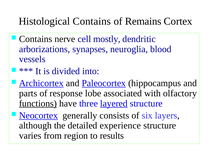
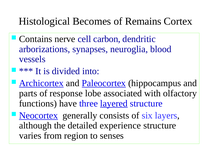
Histological Contains: Contains -> Becomes
mostly: mostly -> carbon
functions underline: present -> none
results: results -> senses
